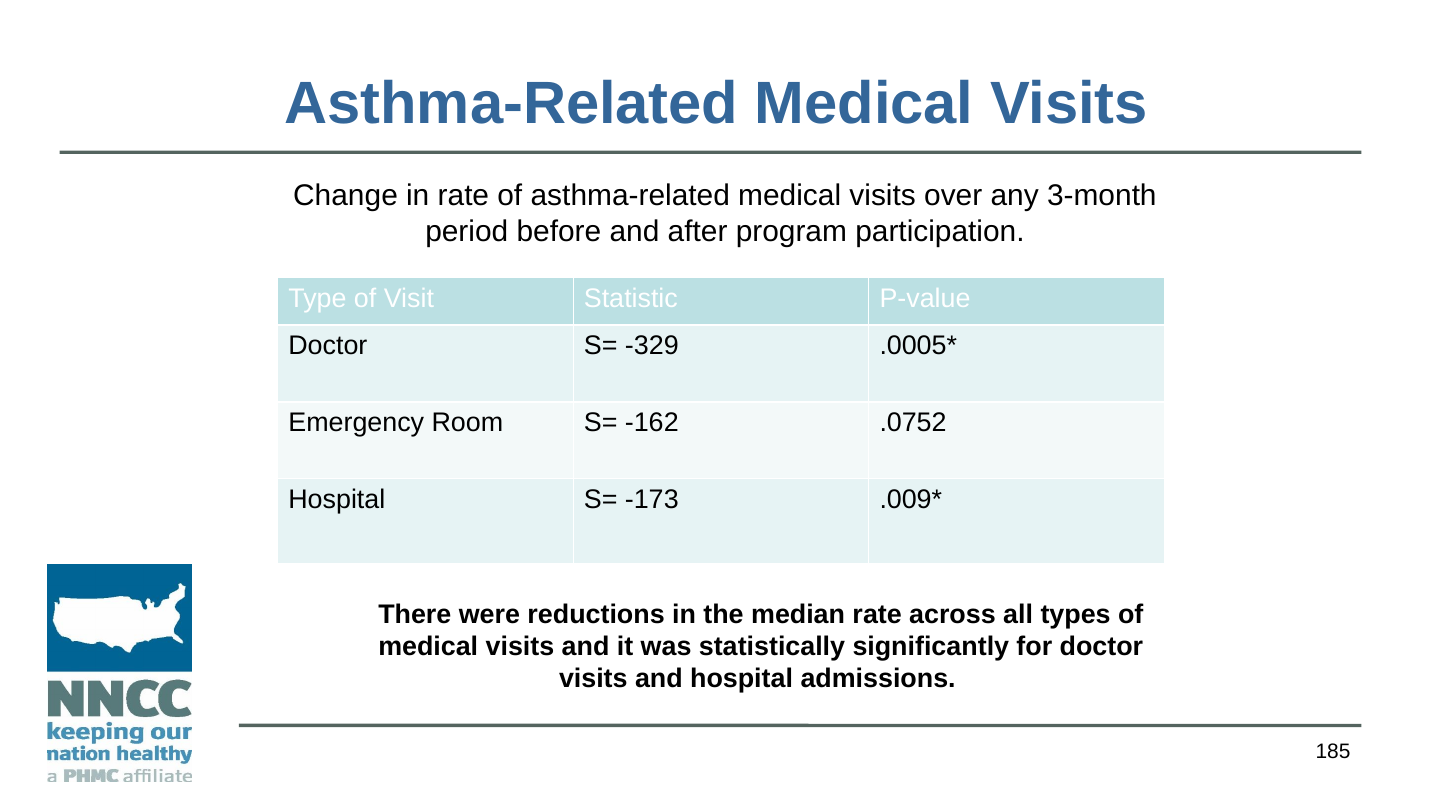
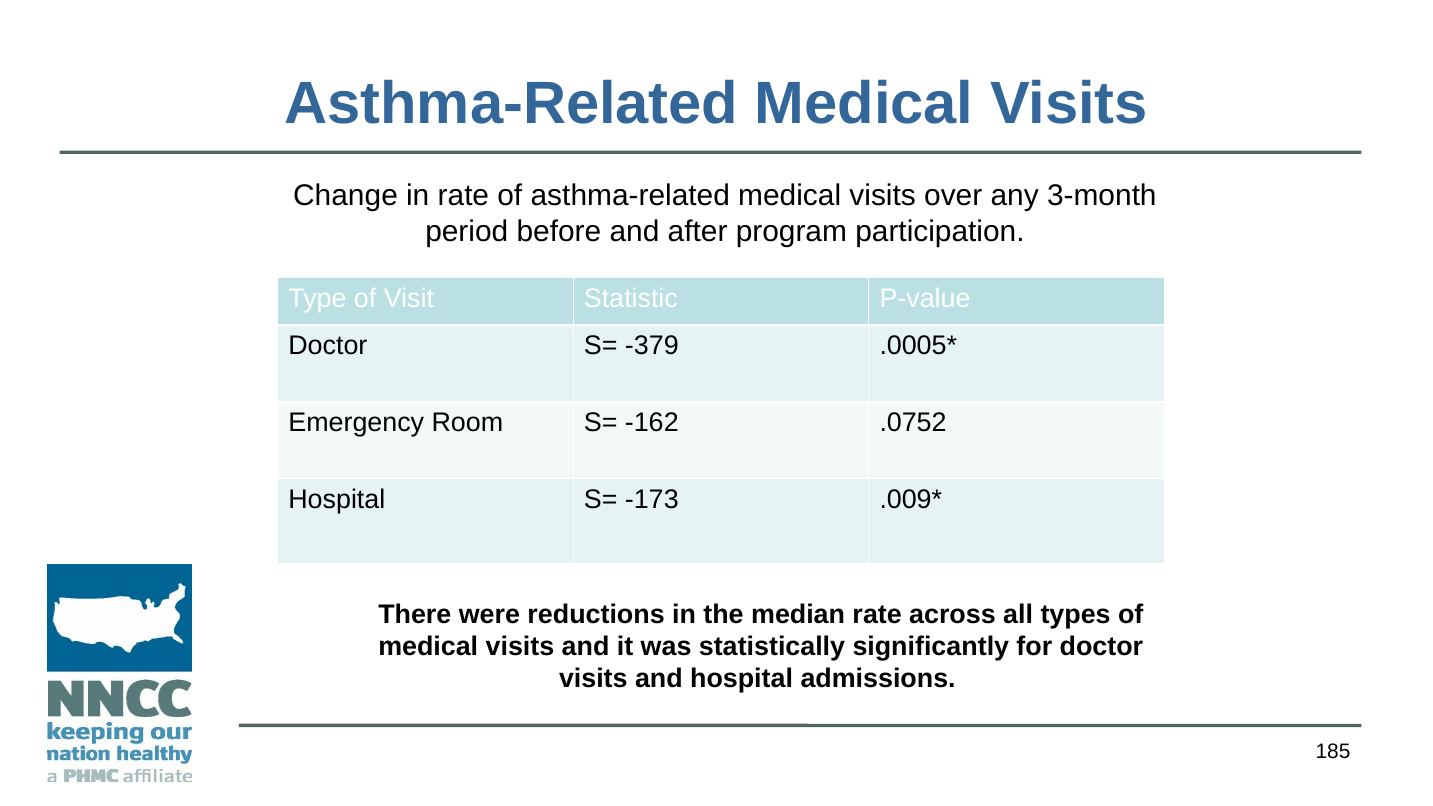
-329: -329 -> -379
